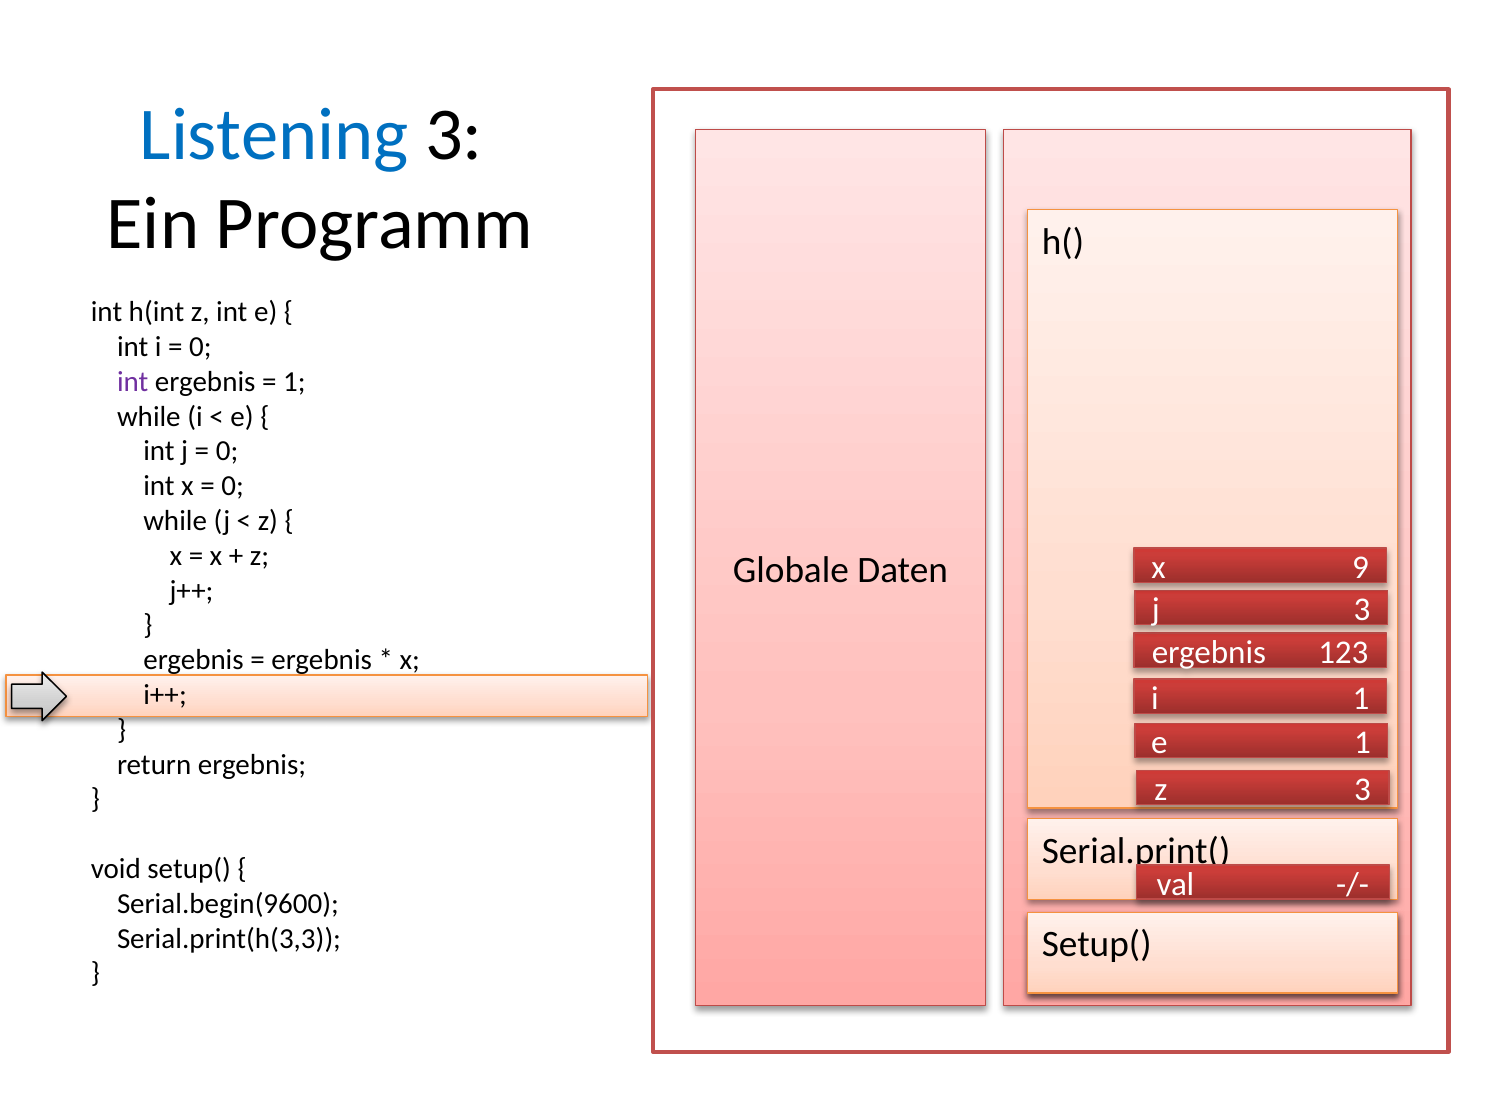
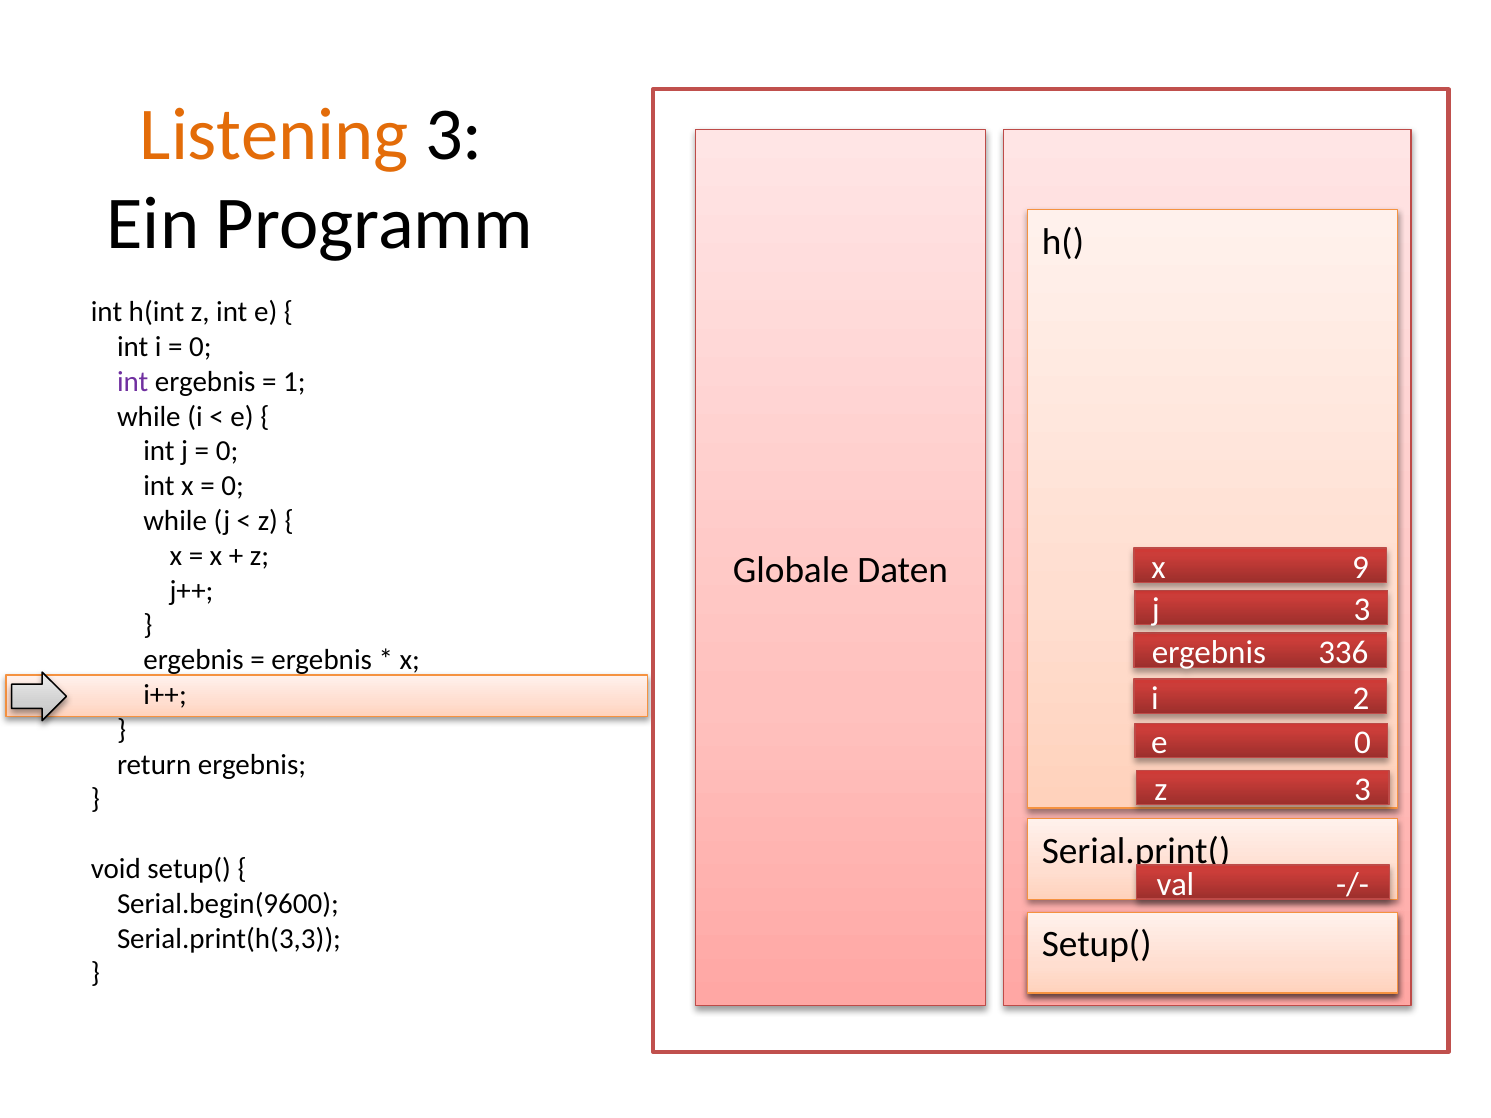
Listening colour: blue -> orange
123: 123 -> 336
i 1: 1 -> 2
e 1: 1 -> 0
